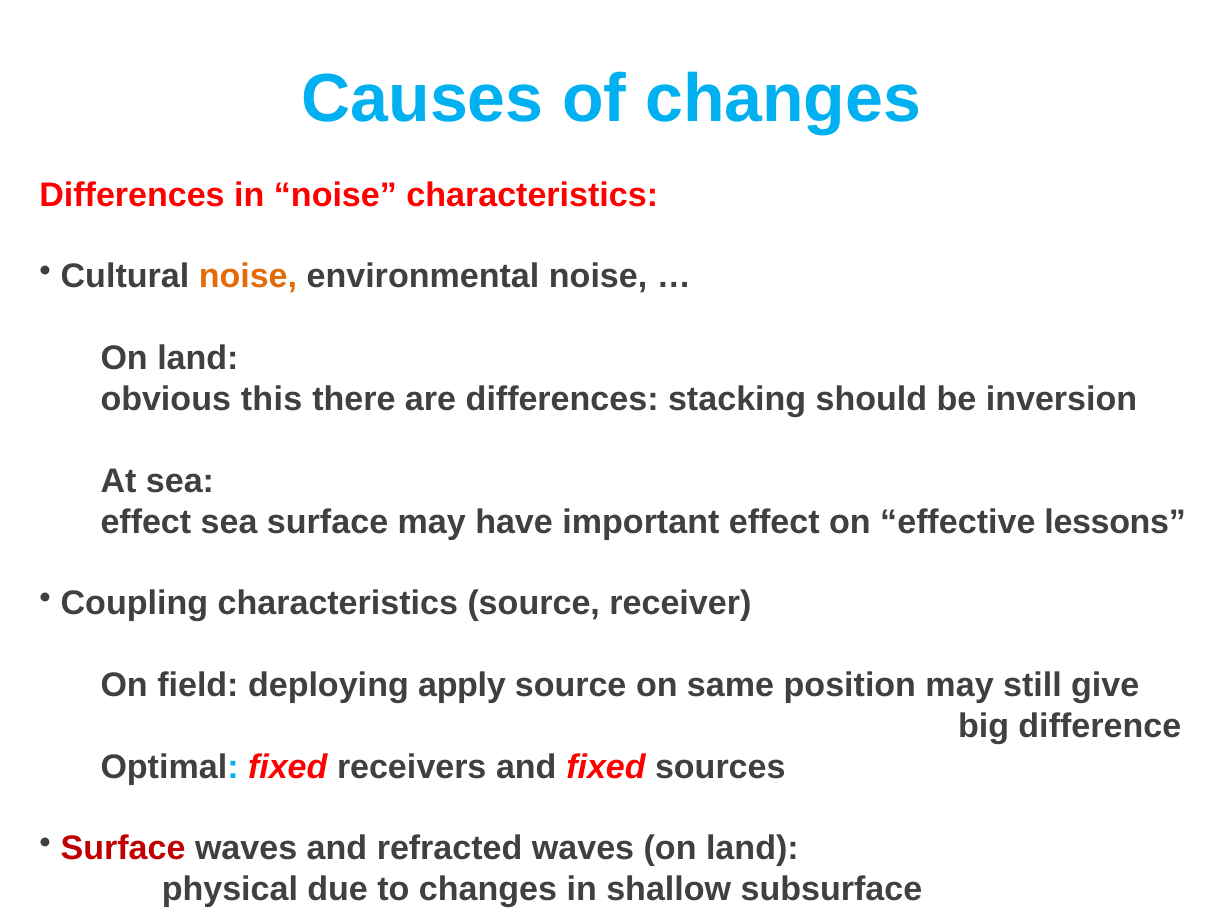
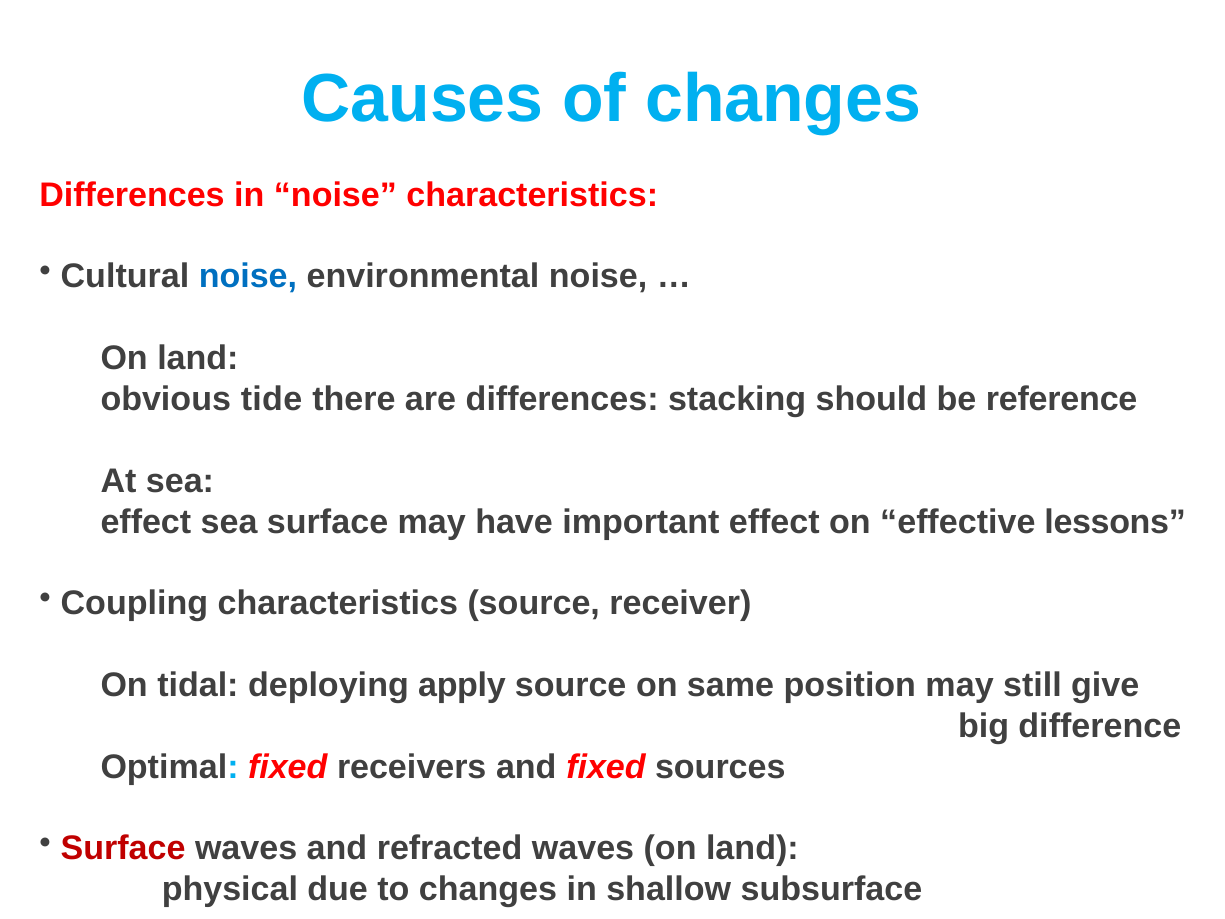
noise at (248, 277) colour: orange -> blue
this: this -> tide
inversion: inversion -> reference
field: field -> tidal
